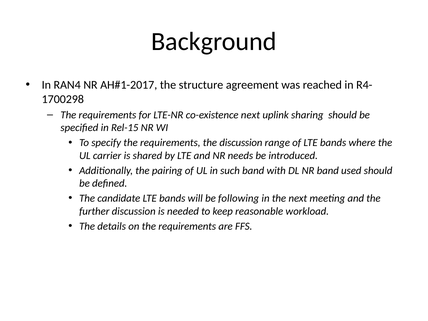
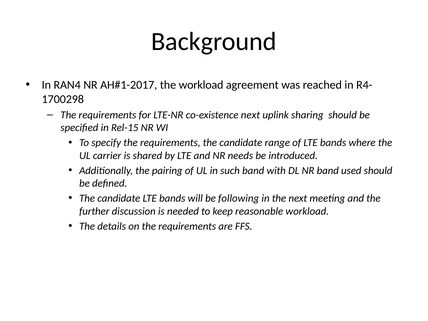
the structure: structure -> workload
requirements the discussion: discussion -> candidate
